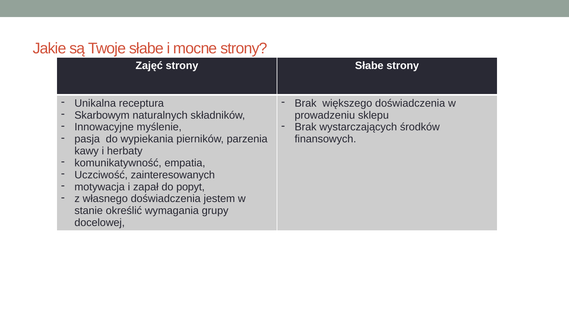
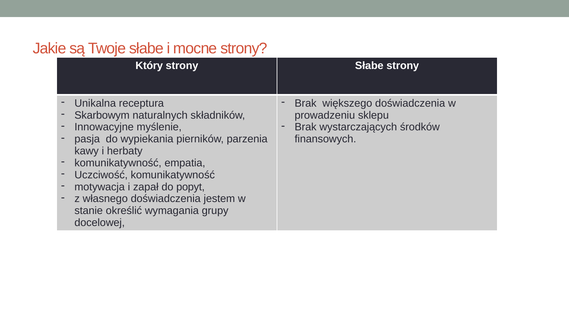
Zajęć: Zajęć -> Który
Uczciwość zainteresowanych: zainteresowanych -> komunikatywność
